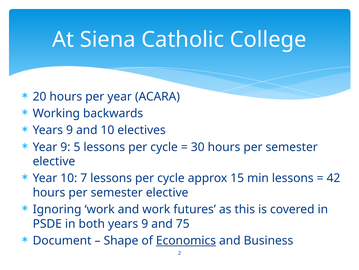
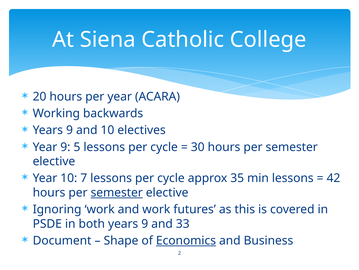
15: 15 -> 35
semester at (117, 192) underline: none -> present
75: 75 -> 33
